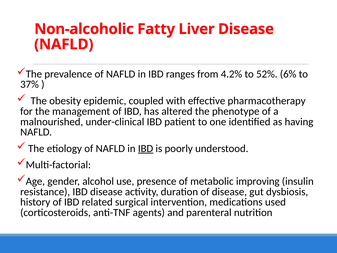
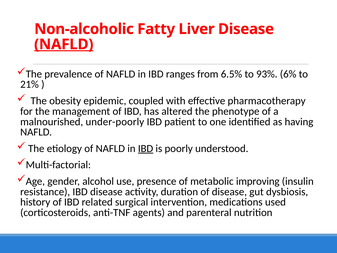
NAFLD at (64, 44) underline: none -> present
4.2%: 4.2% -> 6.5%
52%: 52% -> 93%
37%: 37% -> 21%
under-clinical: under-clinical -> under-poorly
